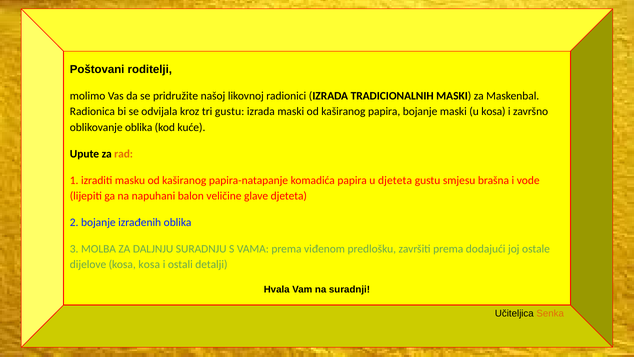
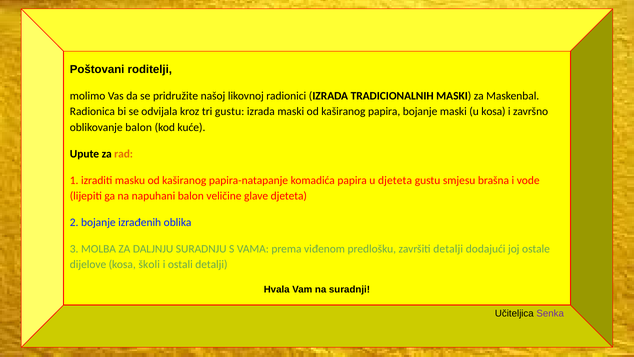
oblikovanje oblika: oblika -> balon
završiti prema: prema -> detalji
kosa kosa: kosa -> školi
Senka colour: orange -> purple
